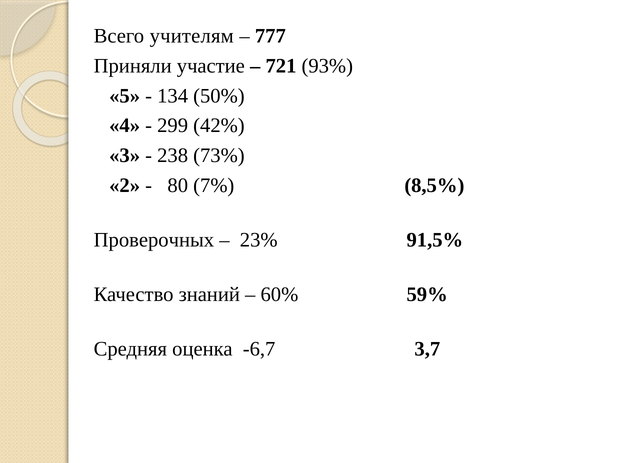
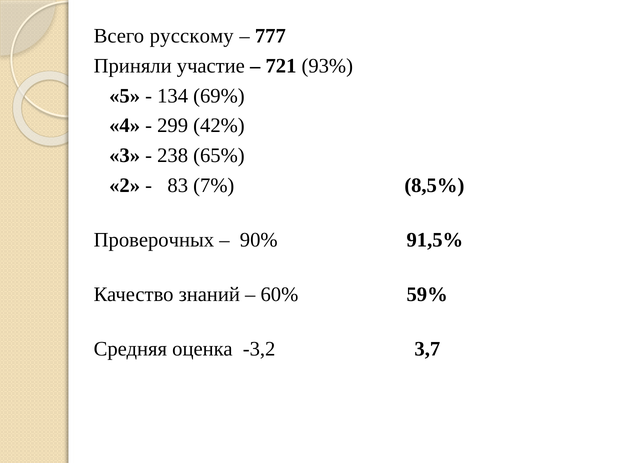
учителям: учителям -> русскому
50%: 50% -> 69%
73%: 73% -> 65%
80: 80 -> 83
23%: 23% -> 90%
-6,7: -6,7 -> -3,2
